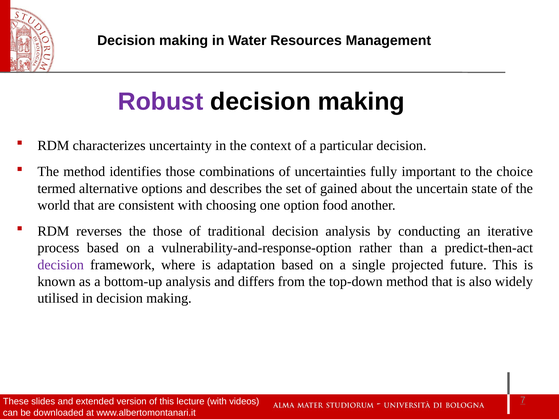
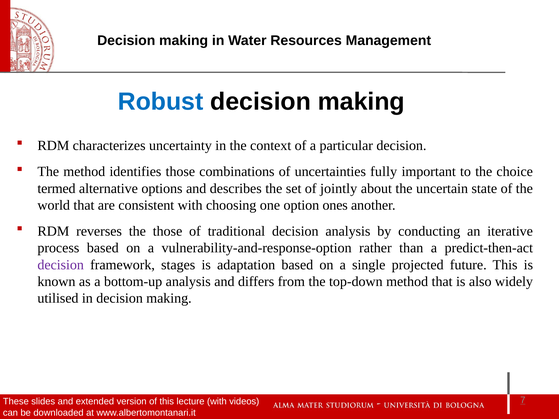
Robust colour: purple -> blue
gained: gained -> jointly
food: food -> ones
where: where -> stages
